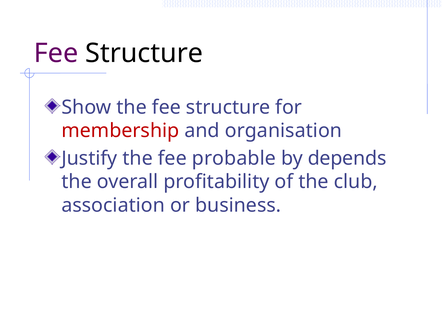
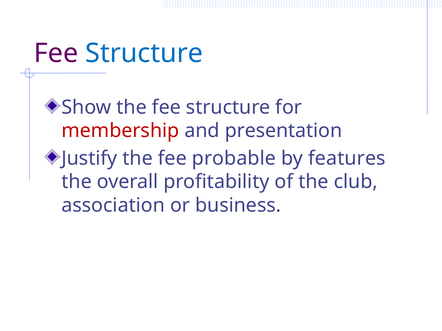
Structure at (144, 53) colour: black -> blue
organisation: organisation -> presentation
depends: depends -> features
